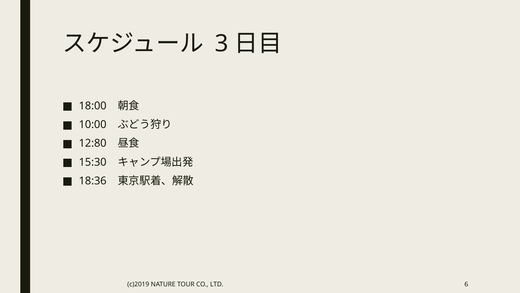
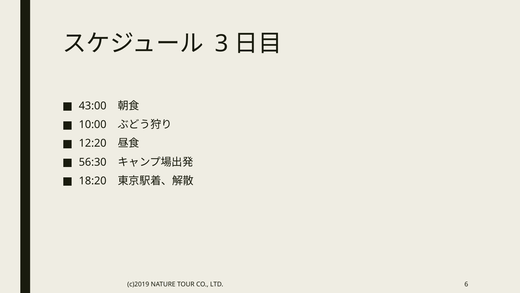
18:00: 18:00 -> 43:00
12:80: 12:80 -> 12:20
15:30: 15:30 -> 56:30
18:36: 18:36 -> 18:20
